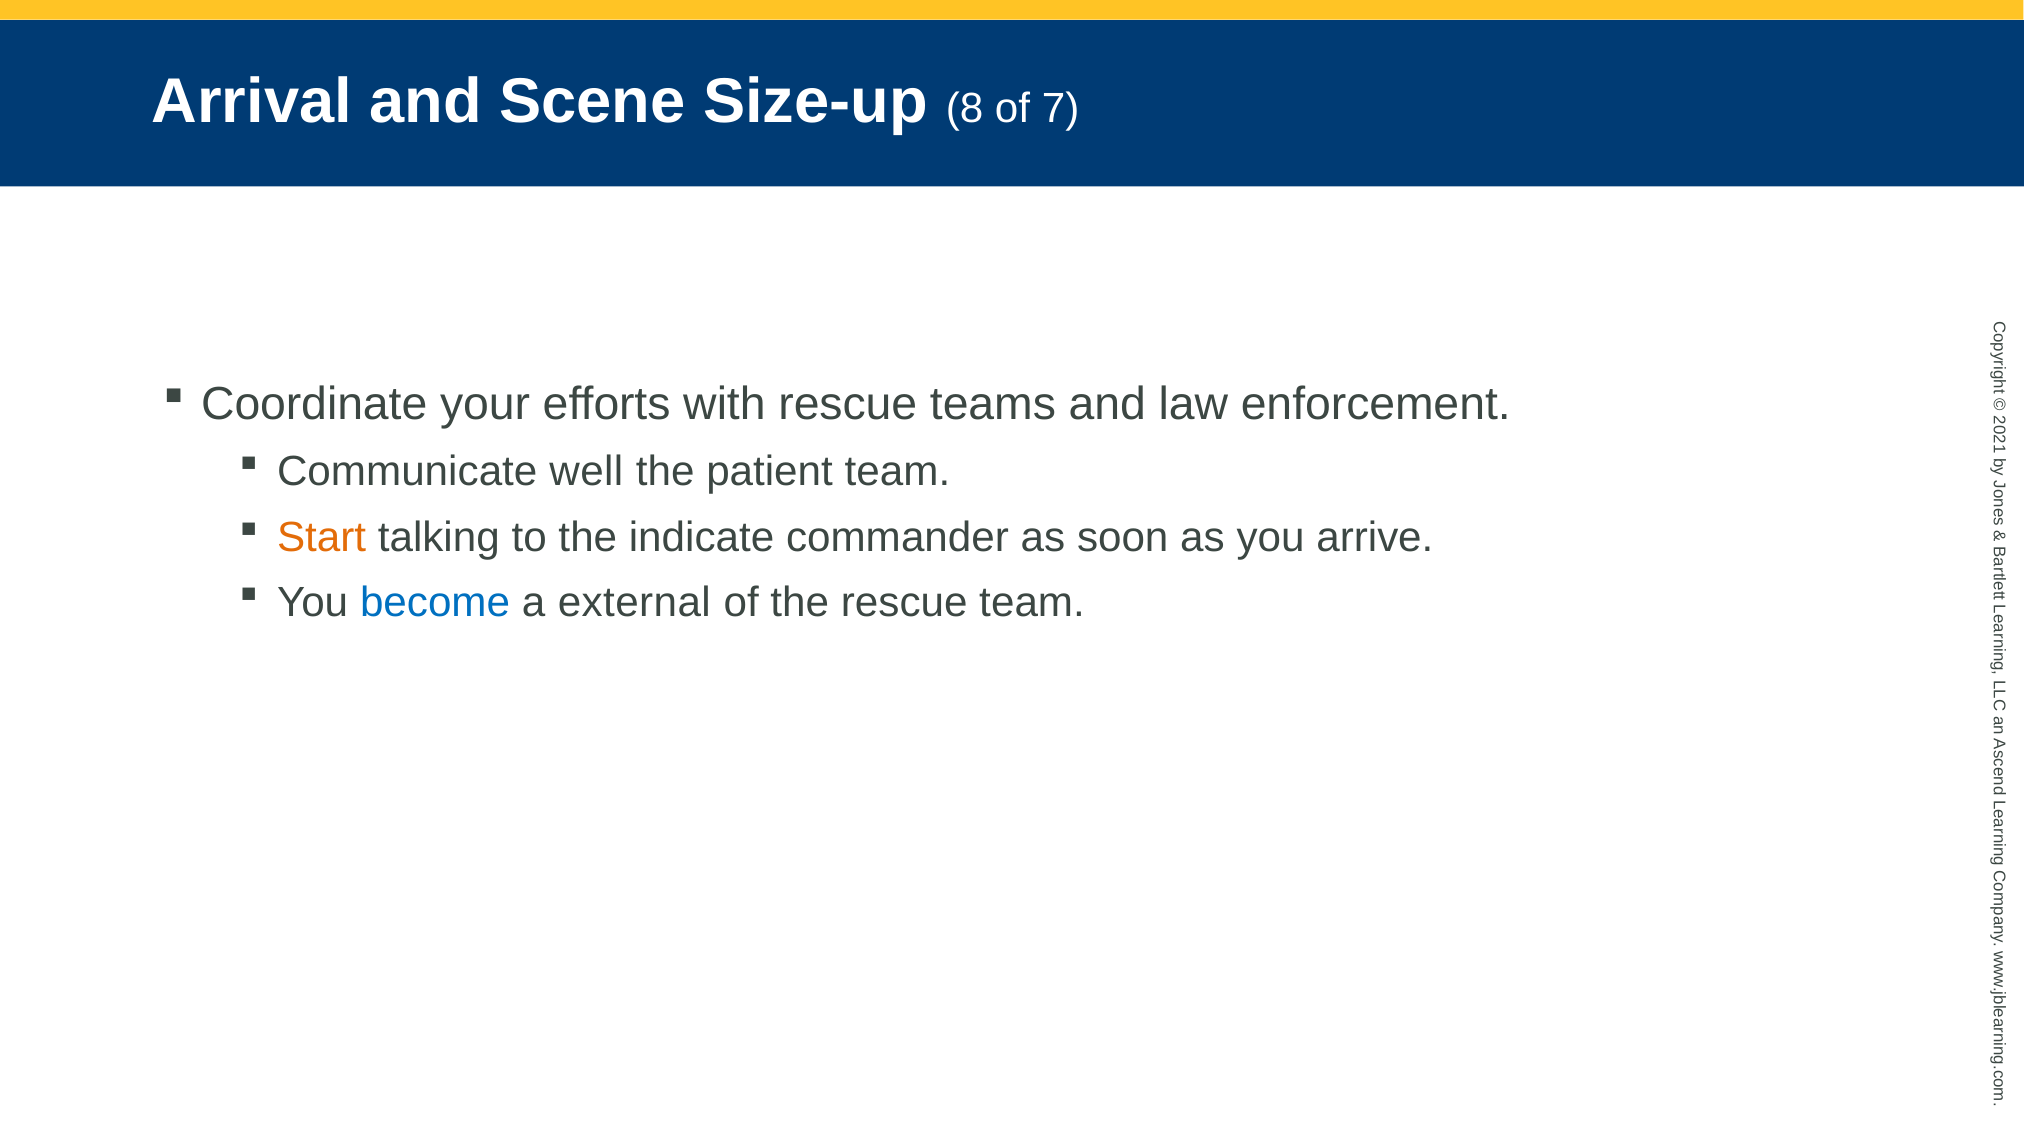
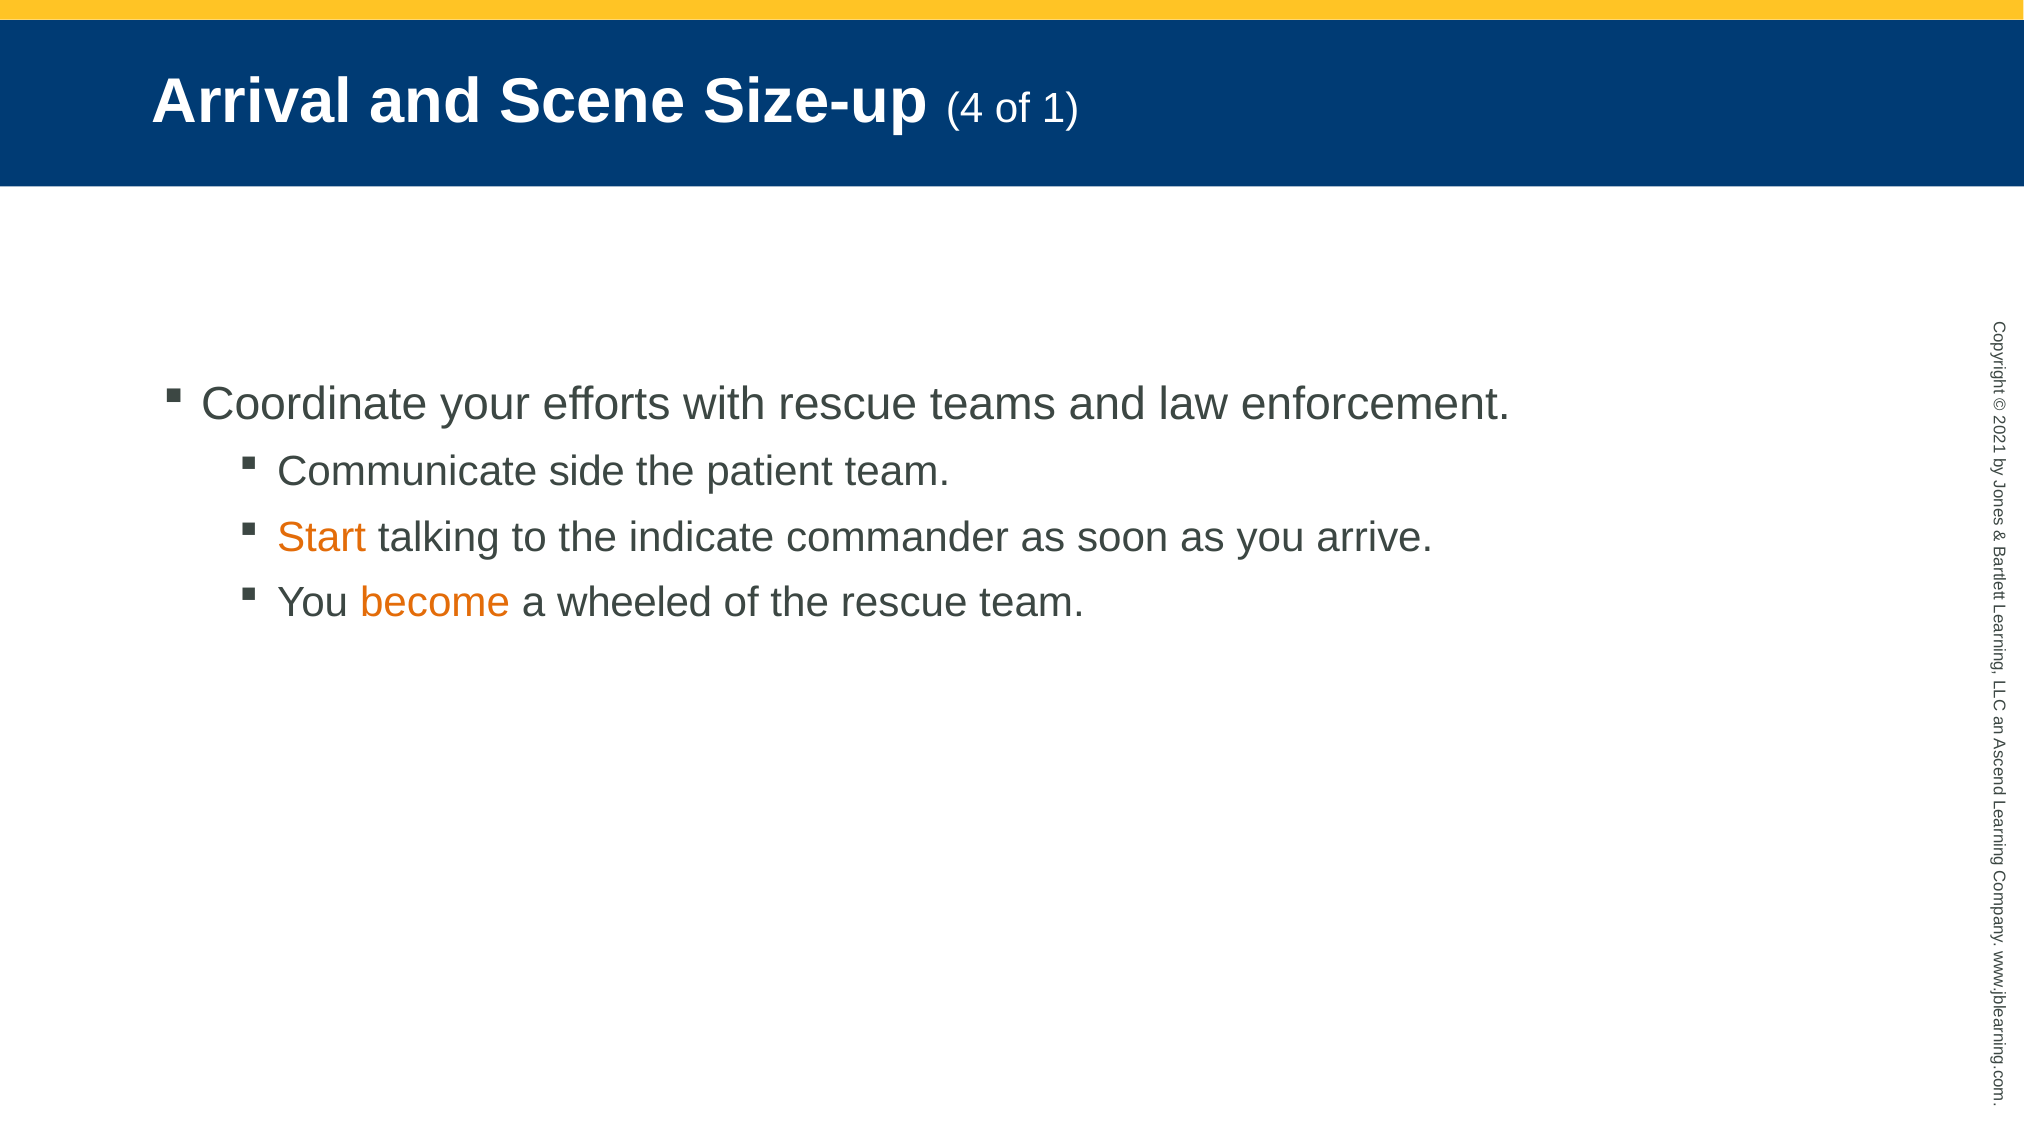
8: 8 -> 4
of 7: 7 -> 1
well: well -> side
become colour: blue -> orange
external: external -> wheeled
